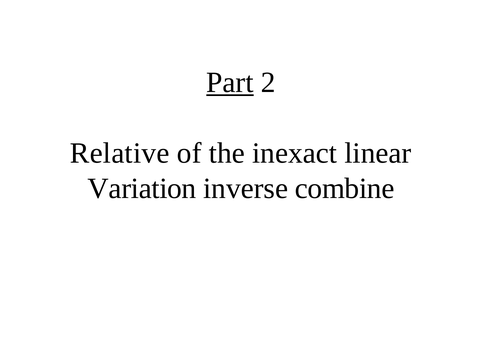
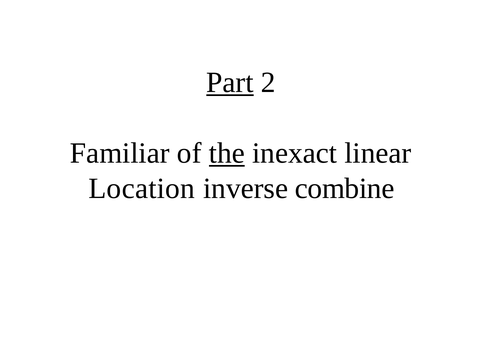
Relative: Relative -> Familiar
the underline: none -> present
Variation: Variation -> Location
